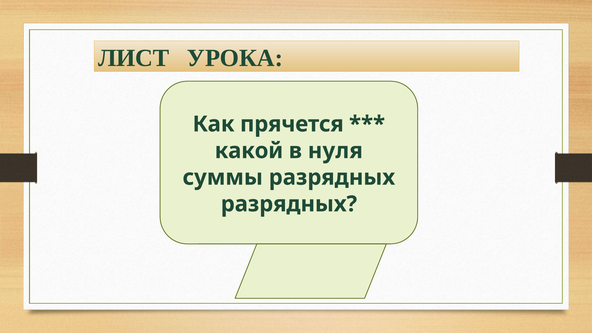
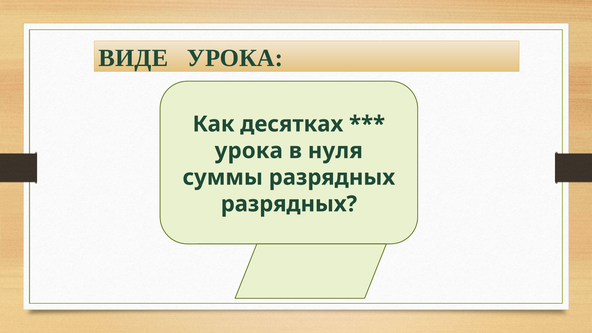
ЛИСТ: ЛИСТ -> ВИДЕ
прячется: прячется -> десятках
какой at (249, 151): какой -> урока
